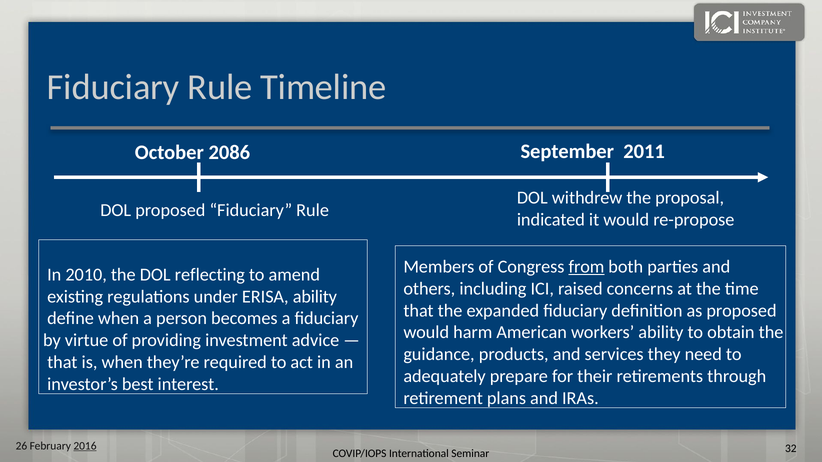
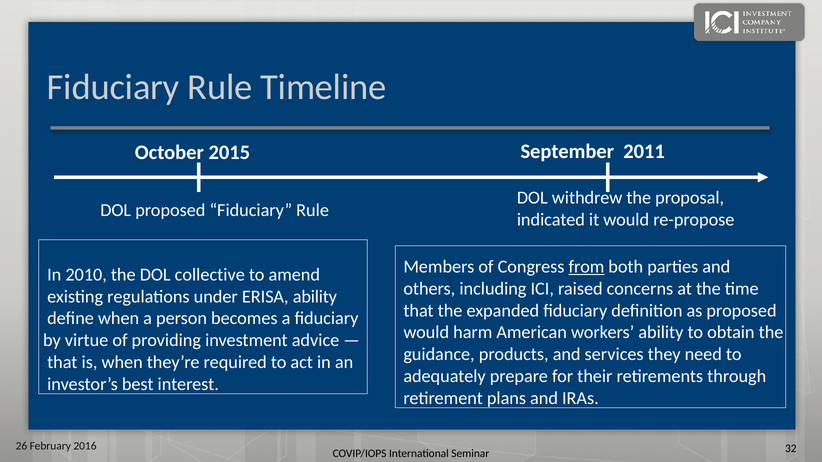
2086: 2086 -> 2015
reflecting: reflecting -> collective
2016 underline: present -> none
